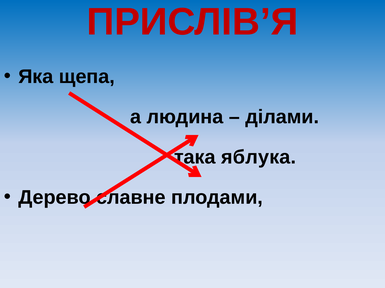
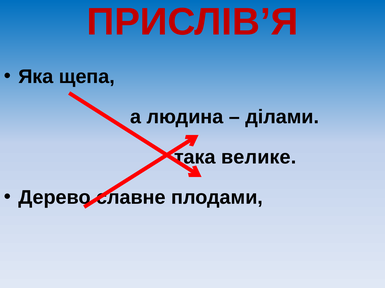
яблука: яблука -> велике
